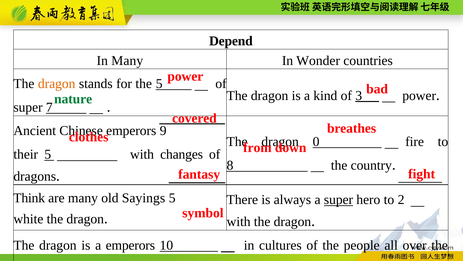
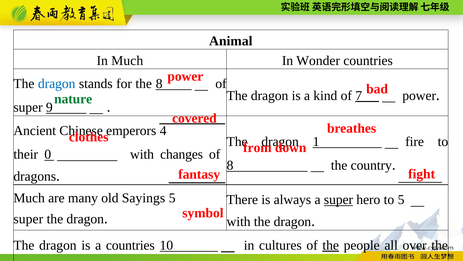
Depend: Depend -> Animal
In Many: Many -> Much
dragon at (57, 84) colour: orange -> blue
the 5: 5 -> 8
3: 3 -> 7
7: 7 -> 9
9: 9 -> 4
0: 0 -> 1
their 5: 5 -> 0
Think at (29, 198): Think -> Much
to 2: 2 -> 5
white at (28, 219): white -> super
a emperors: emperors -> countries
the at (331, 245) underline: none -> present
